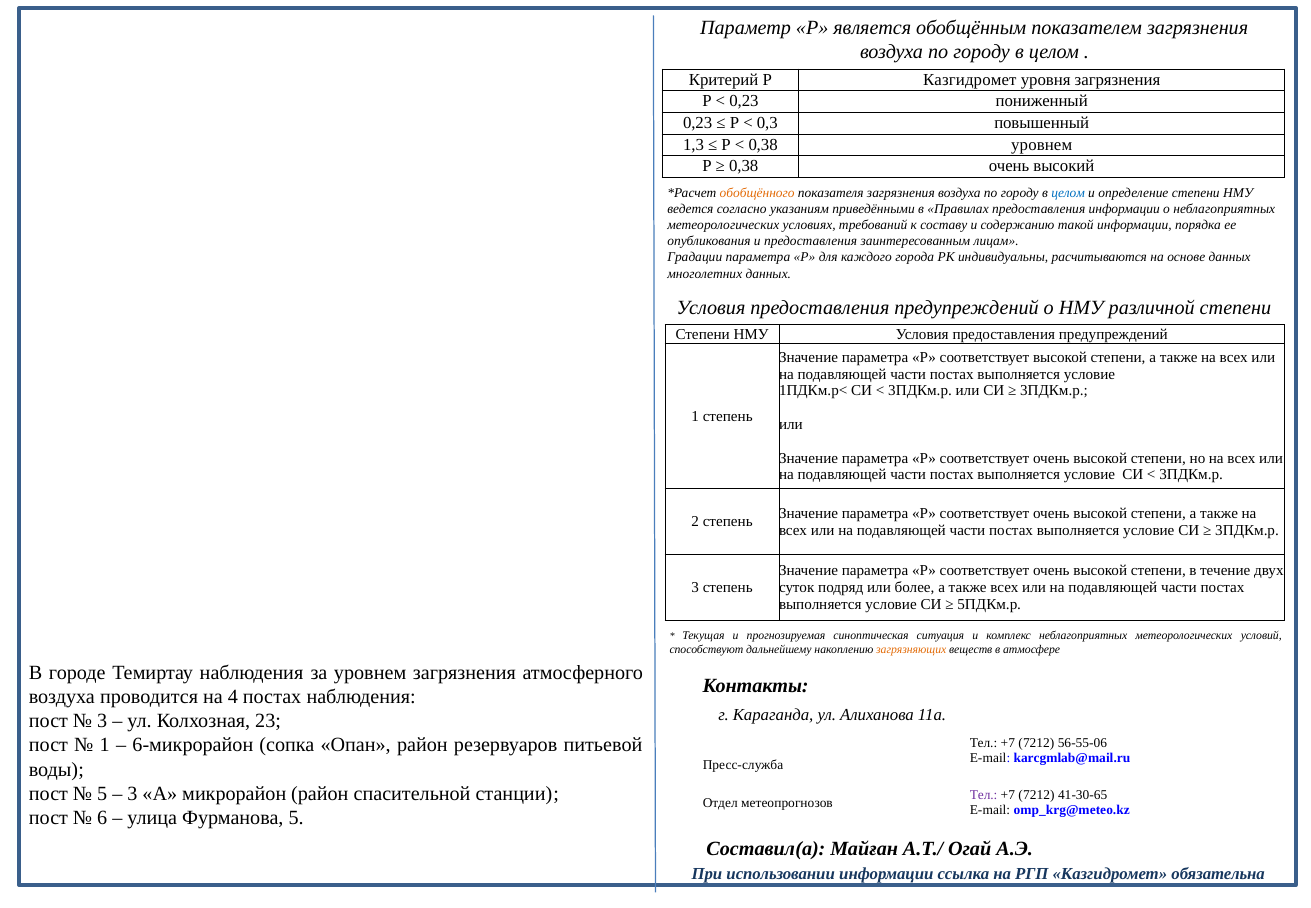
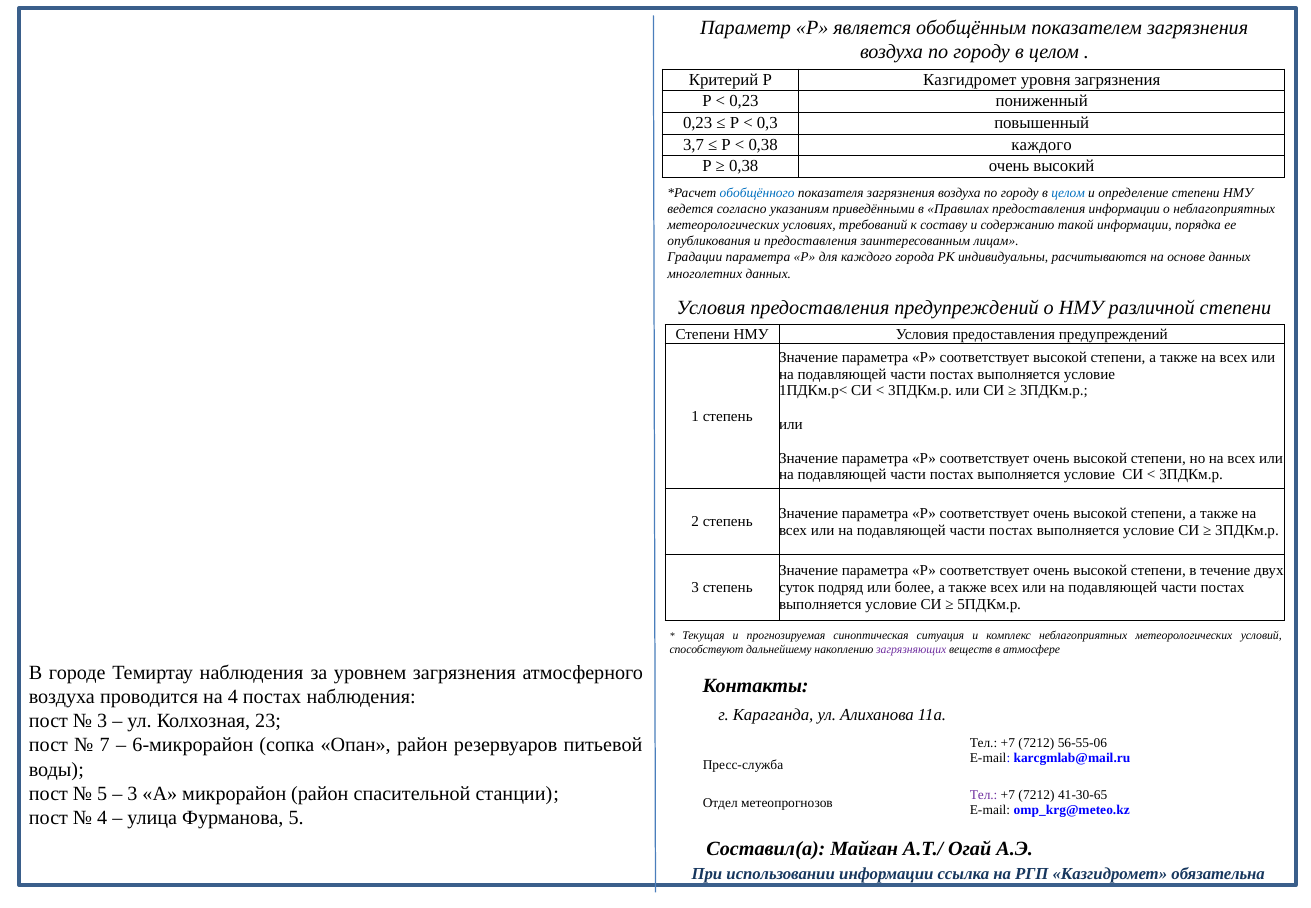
1,3: 1,3 -> 3,7
0,38 уровнем: уровнем -> каждого
обобщённого colour: orange -> blue
загрязняющих colour: orange -> purple
1 at (105, 745): 1 -> 7
6 at (102, 818): 6 -> 4
